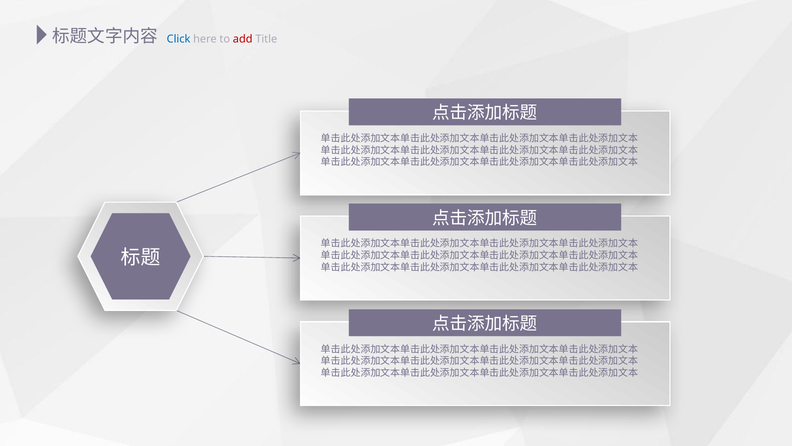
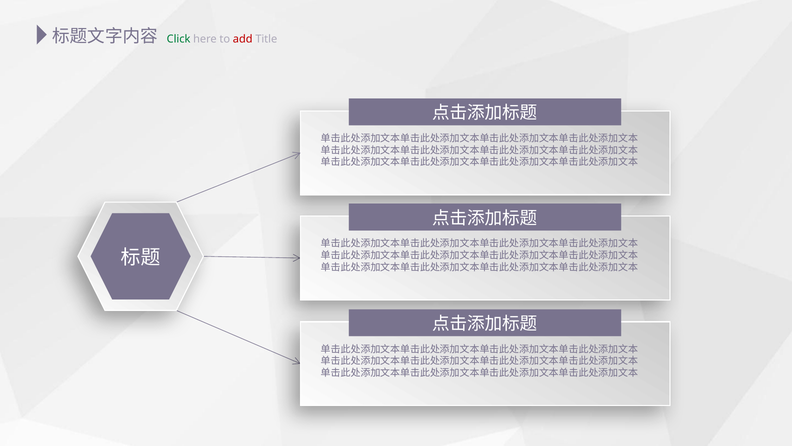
Click colour: blue -> green
